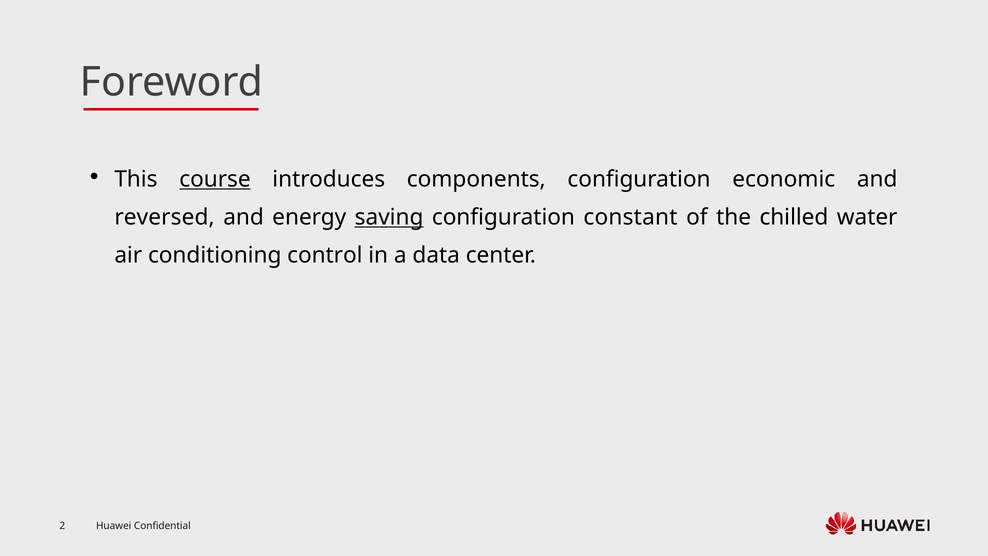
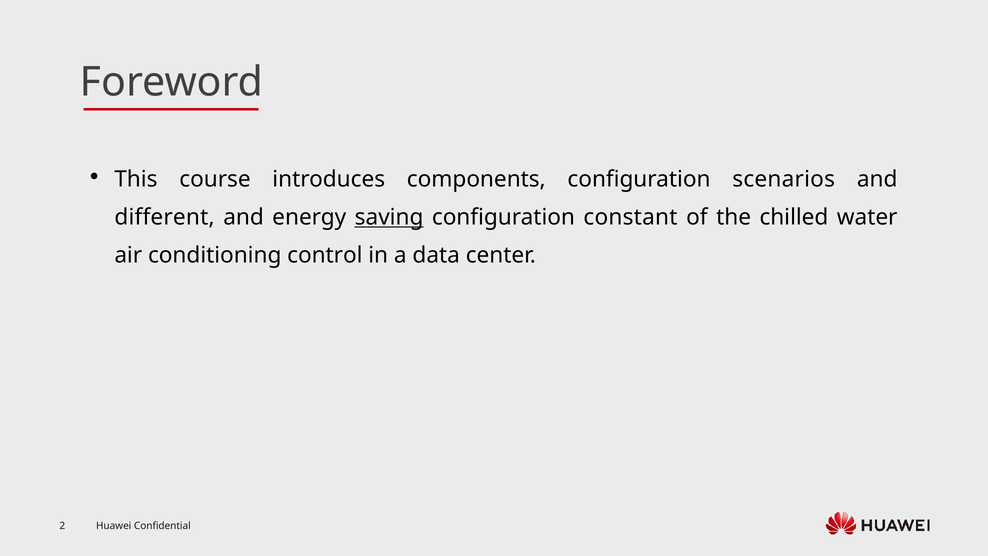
course underline: present -> none
economic: economic -> scenarios
reversed: reversed -> different
